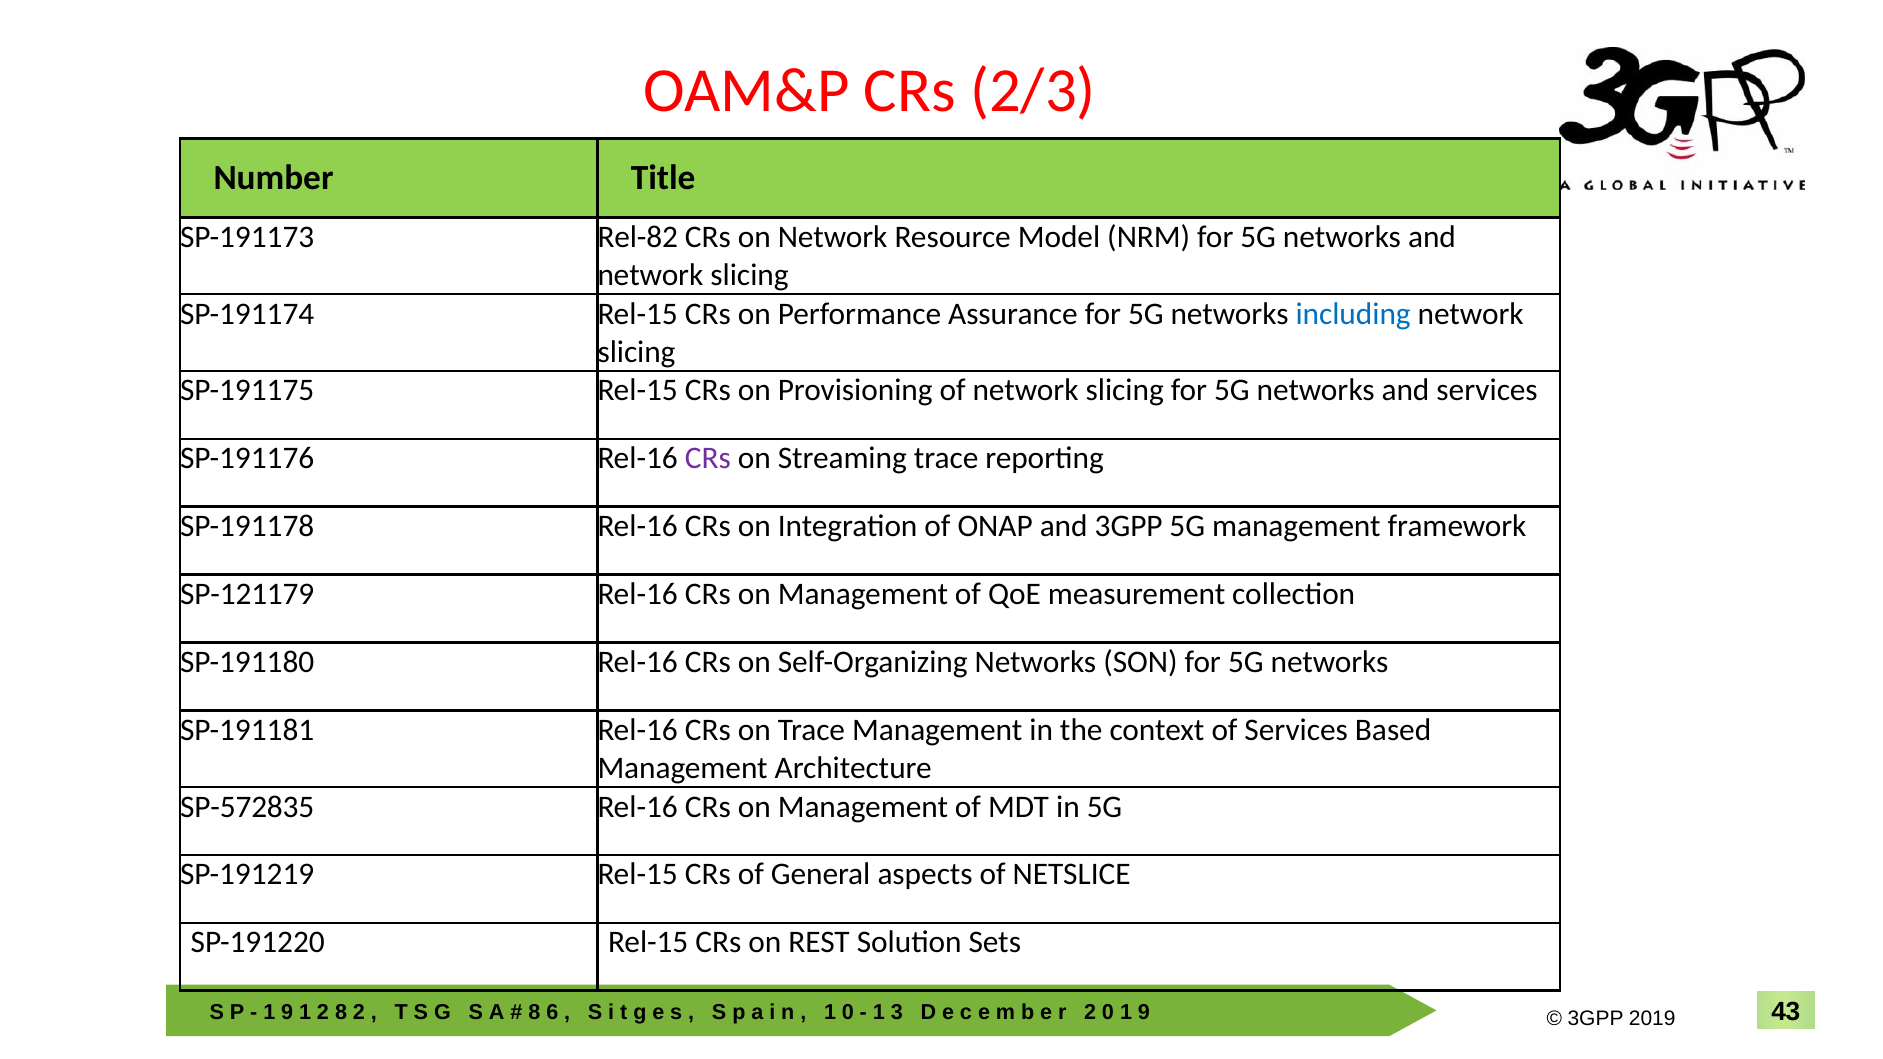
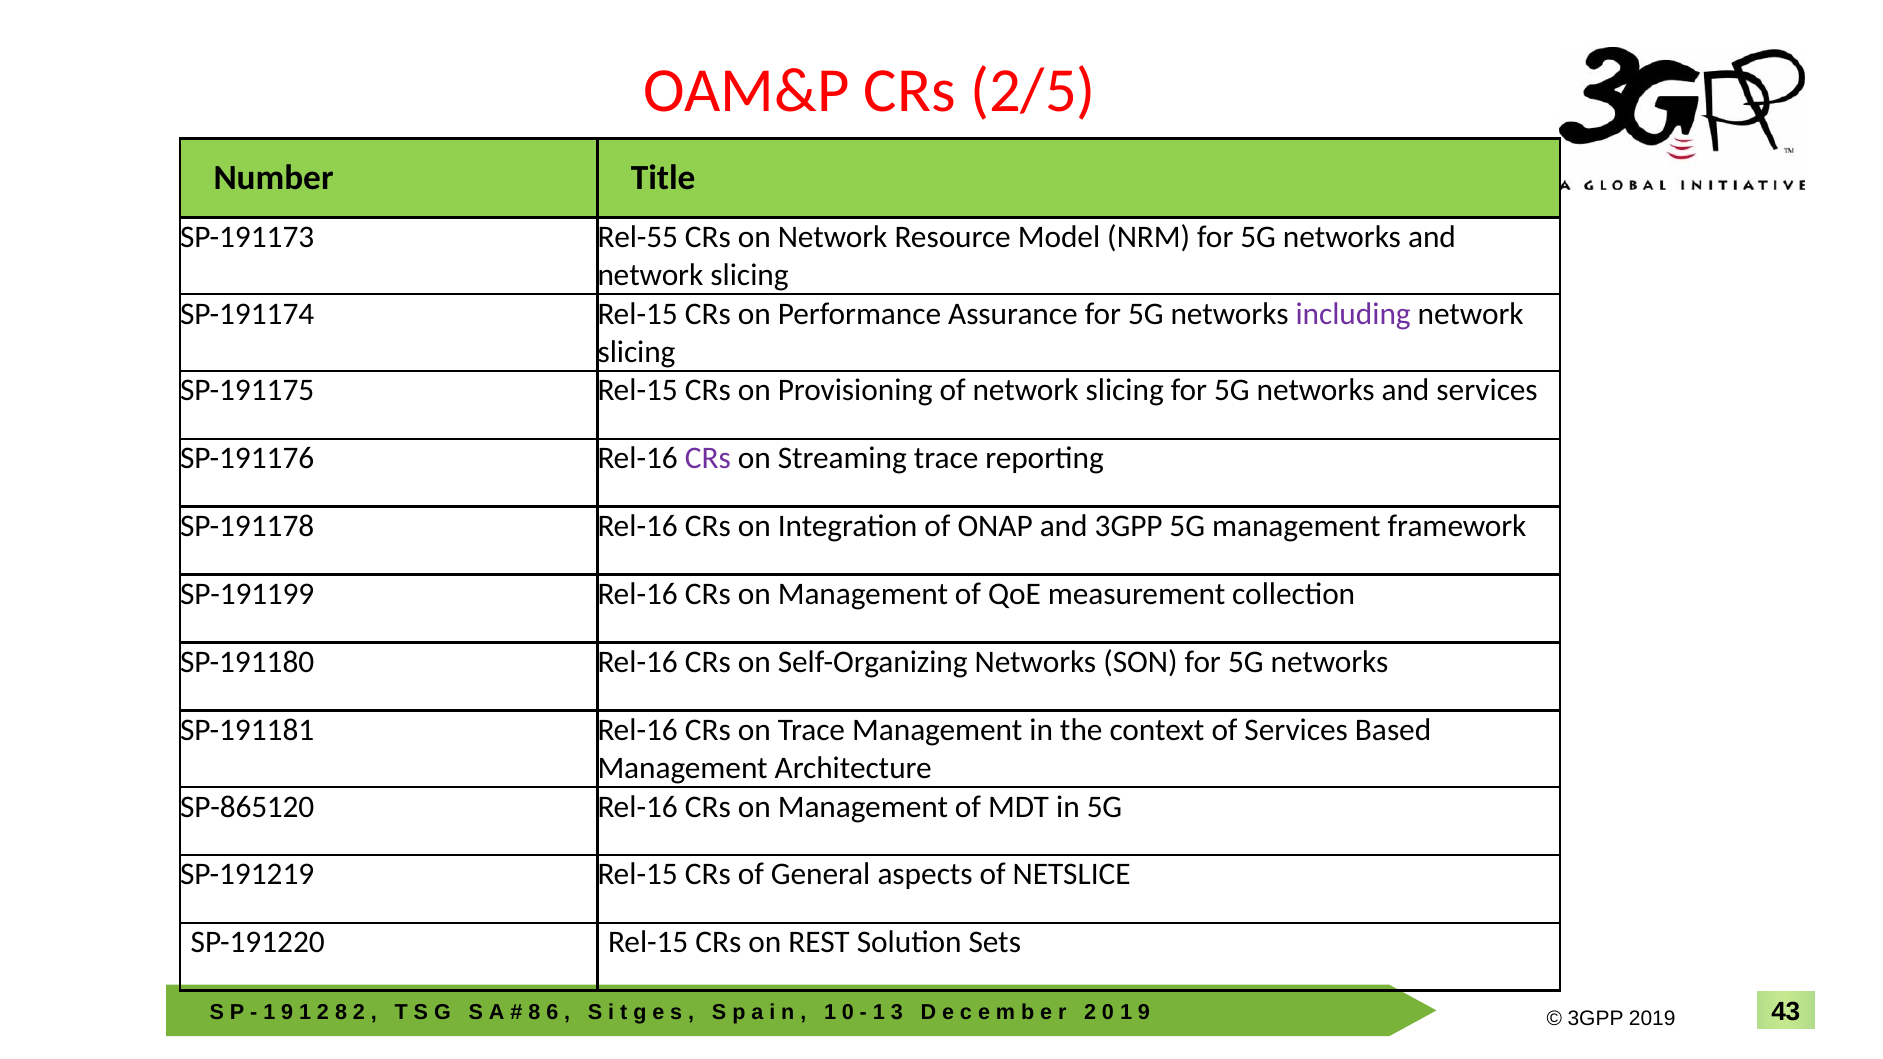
2/3: 2/3 -> 2/5
Rel-82: Rel-82 -> Rel-55
including colour: blue -> purple
SP-121179: SP-121179 -> SP-191199
SP-572835: SP-572835 -> SP-865120
